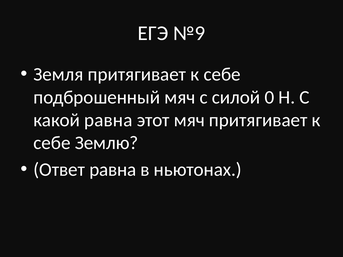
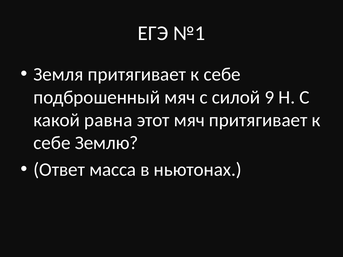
№9: №9 -> №1
0: 0 -> 9
Ответ равна: равна -> масса
